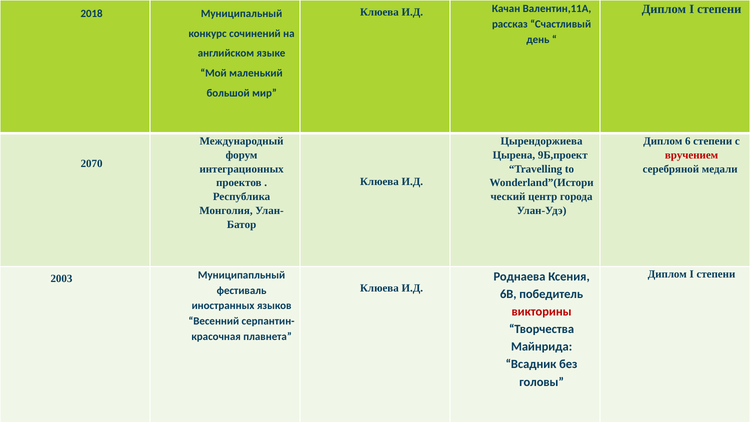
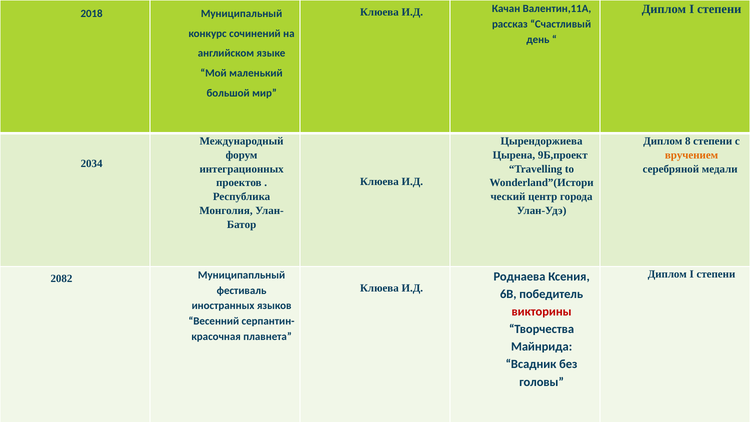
6: 6 -> 8
вручением colour: red -> orange
2070: 2070 -> 2034
2003: 2003 -> 2082
